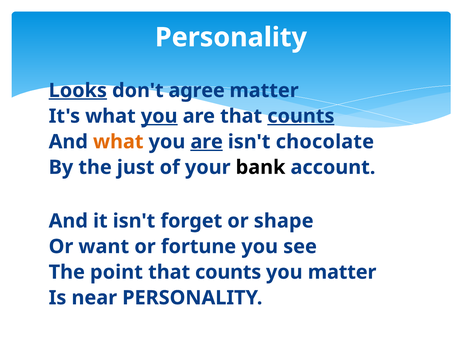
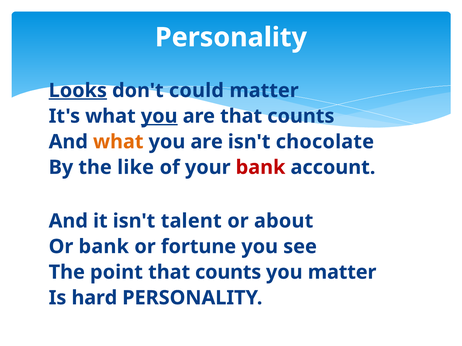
agree: agree -> could
counts at (301, 116) underline: present -> none
are at (207, 142) underline: present -> none
just: just -> like
bank at (261, 168) colour: black -> red
forget: forget -> talent
shape: shape -> about
Or want: want -> bank
near: near -> hard
